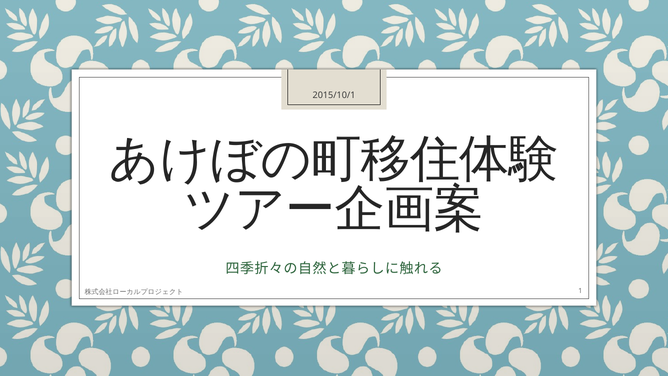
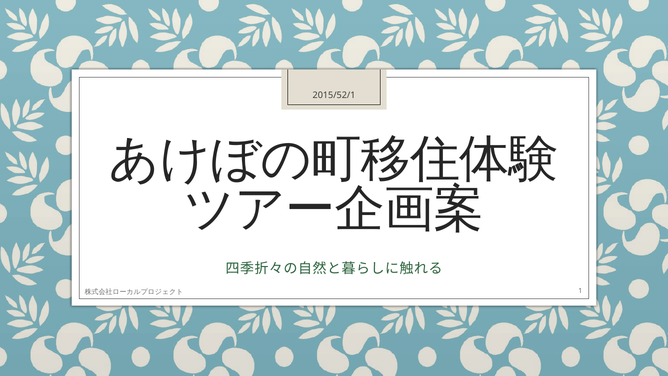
2015/10/1: 2015/10/1 -> 2015/52/1
